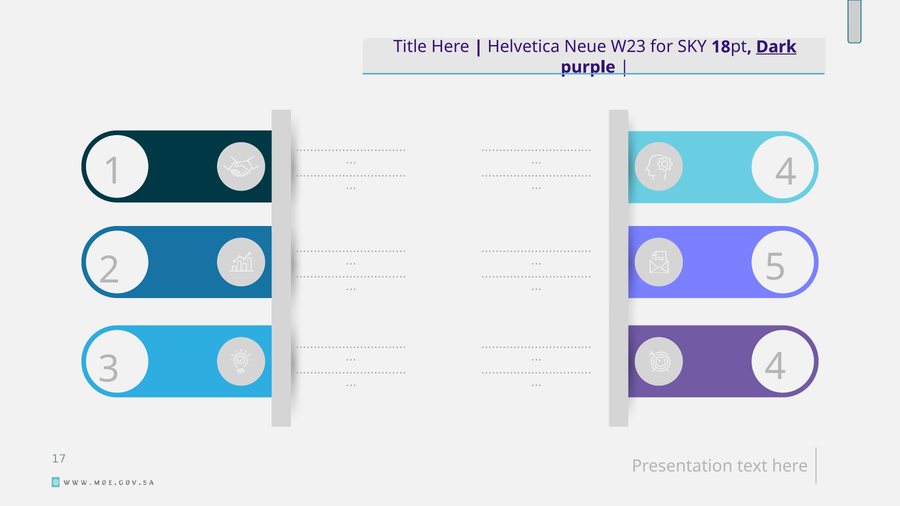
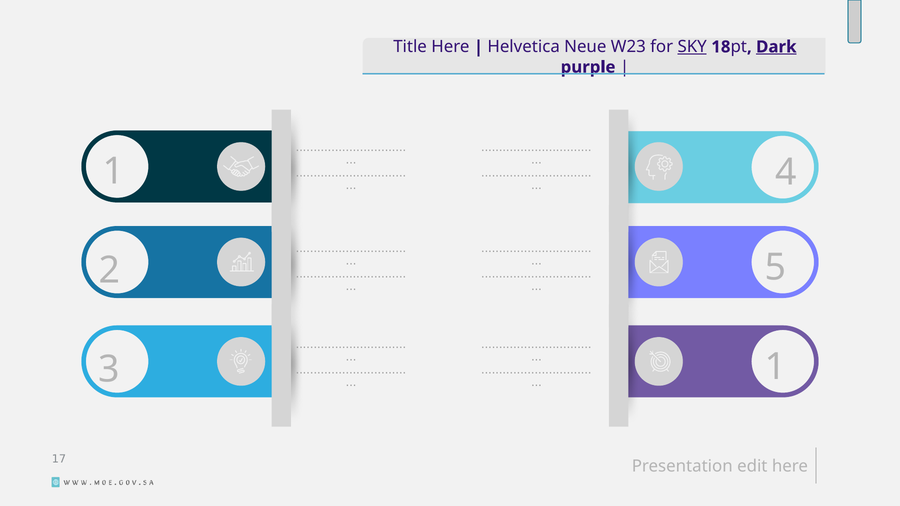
SKY underline: none -> present
4 at (775, 367): 4 -> 1
text: text -> edit
